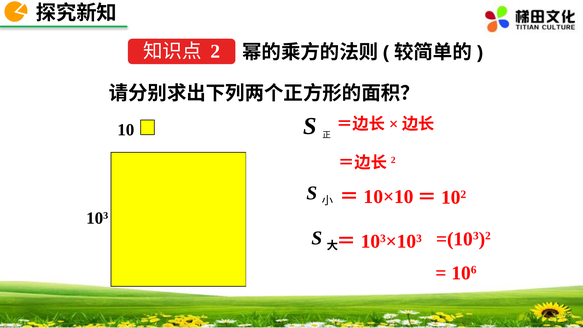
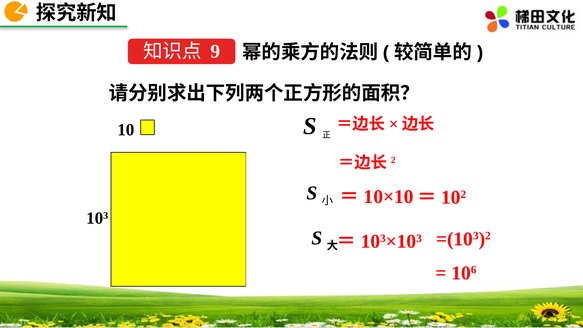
2: 2 -> 9
